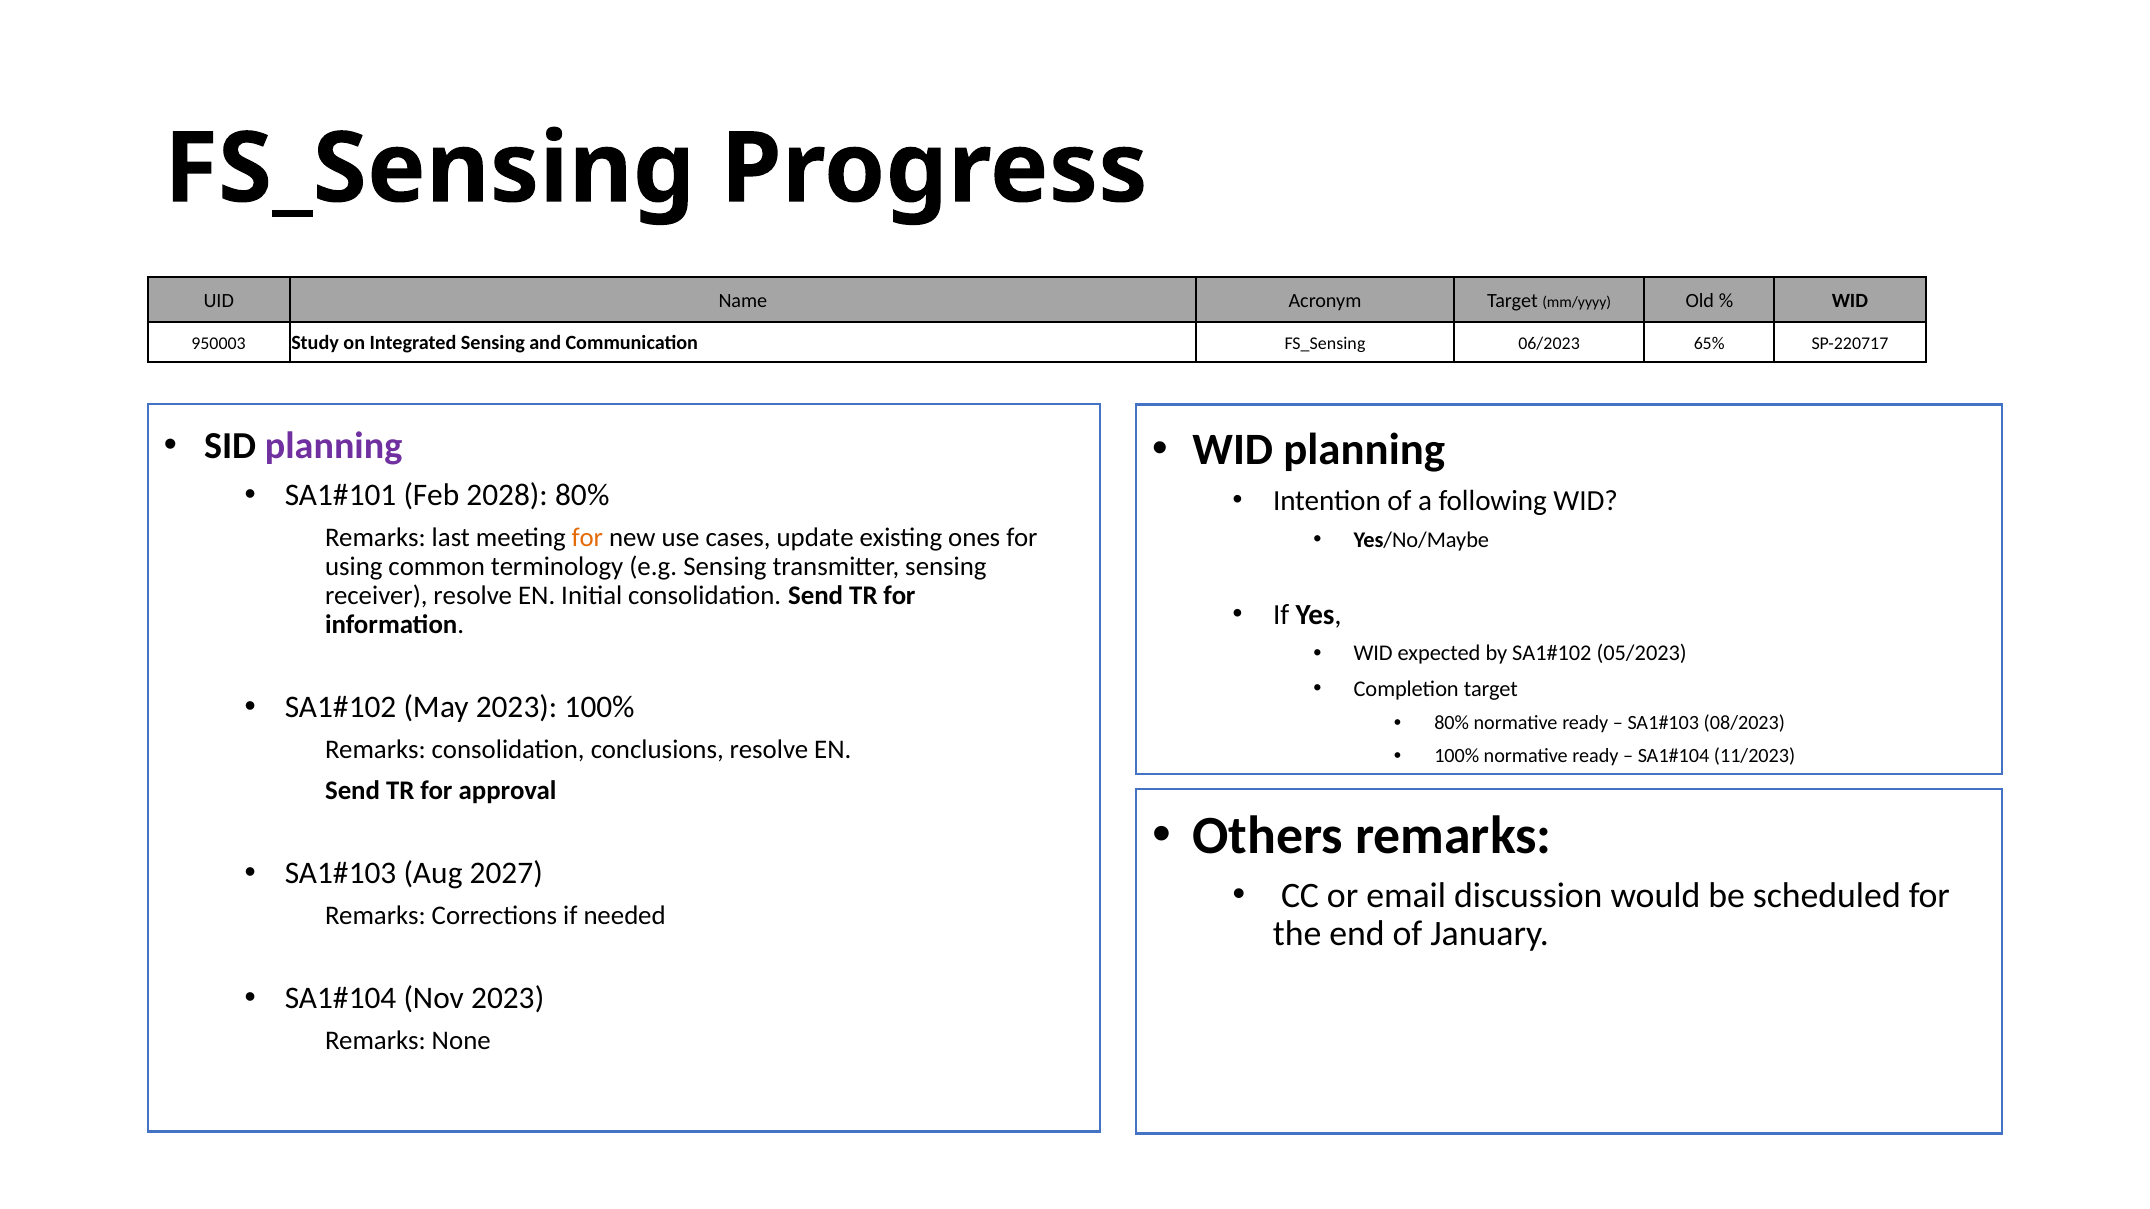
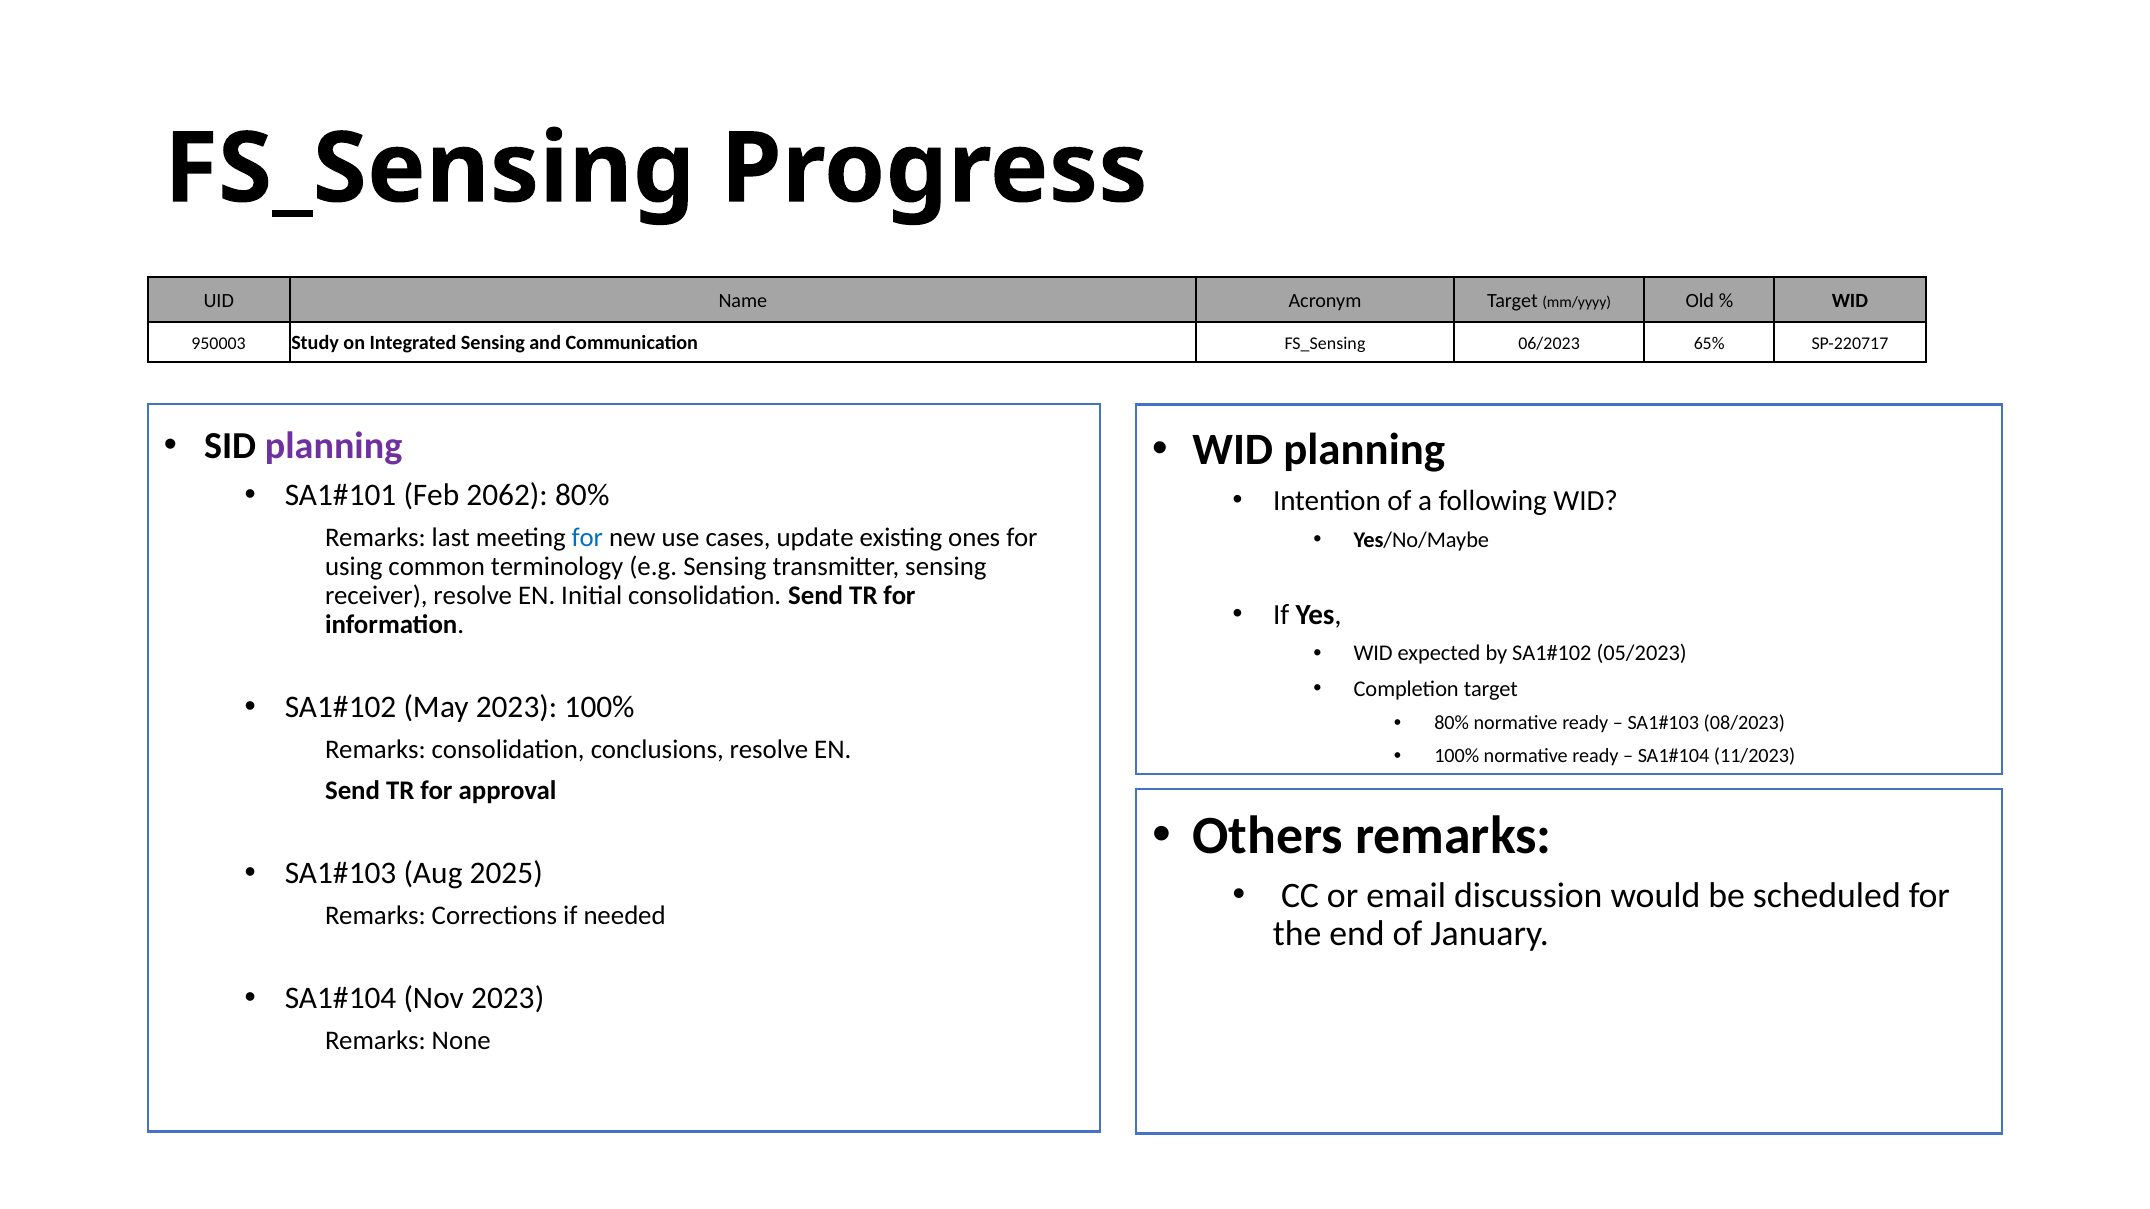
2028: 2028 -> 2062
for at (587, 538) colour: orange -> blue
2027: 2027 -> 2025
